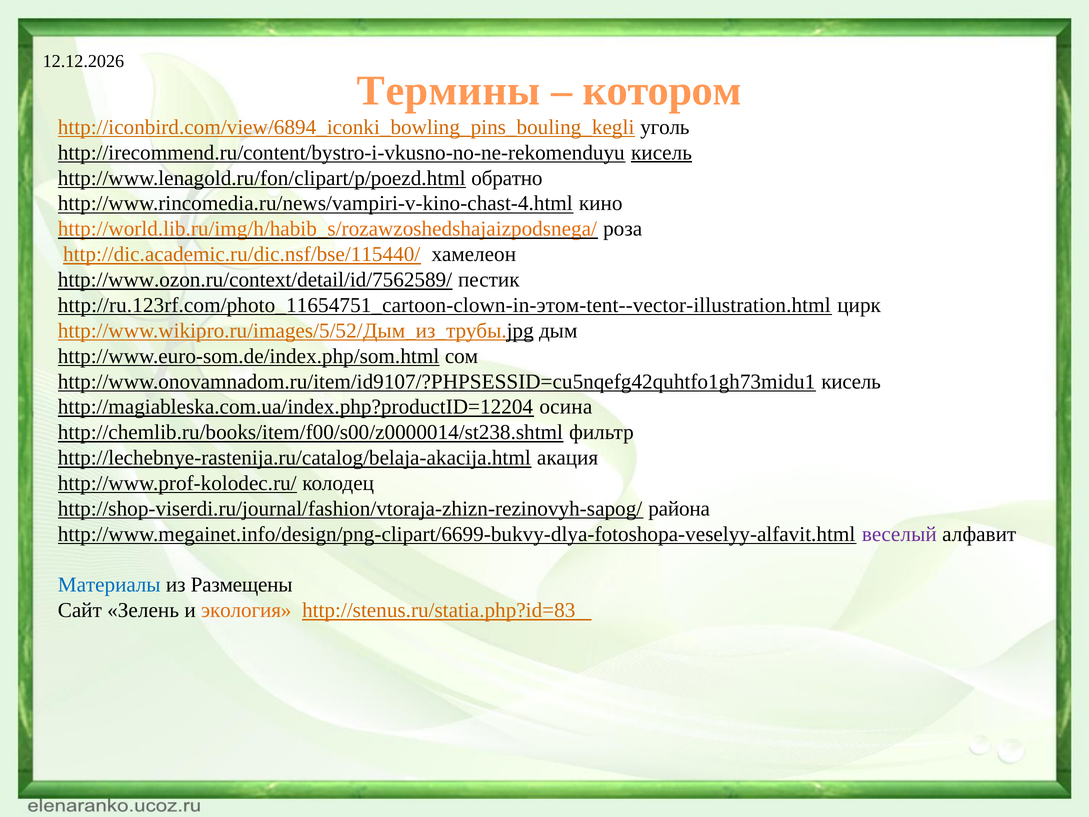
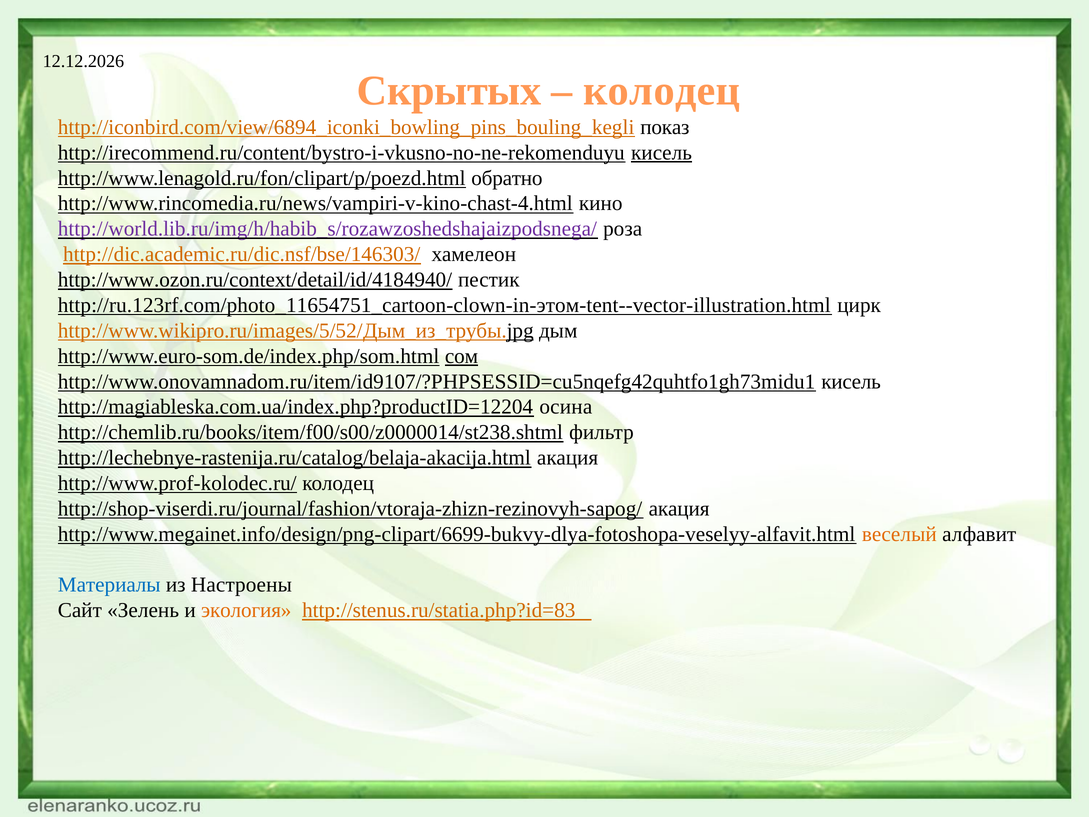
Термины: Термины -> Скрытых
котором at (662, 91): котором -> колодец
уголь: уголь -> показ
http://world.lib.ru/img/h/habib_s/rozawzoshedshajaizpodsnega/ colour: orange -> purple
http://dic.academic.ru/dic.nsf/bse/115440/: http://dic.academic.ru/dic.nsf/bse/115440/ -> http://dic.academic.ru/dic.nsf/bse/146303/
http://www.ozon.ru/context/detail/id/7562589/: http://www.ozon.ru/context/detail/id/7562589/ -> http://www.ozon.ru/context/detail/id/4184940/
сом underline: none -> present
http://shop-viserdi.ru/journal/fashion/vtoraja-zhizn-rezinovyh-sapog/ района: района -> акация
веселый colour: purple -> orange
Размещены: Размещены -> Настроены
